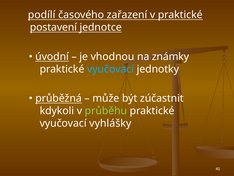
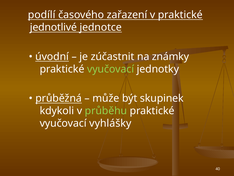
postavení: postavení -> jednotlivé
vhodnou: vhodnou -> zúčastnit
vyučovací at (111, 69) colour: light blue -> light green
zúčastnit: zúčastnit -> skupinek
